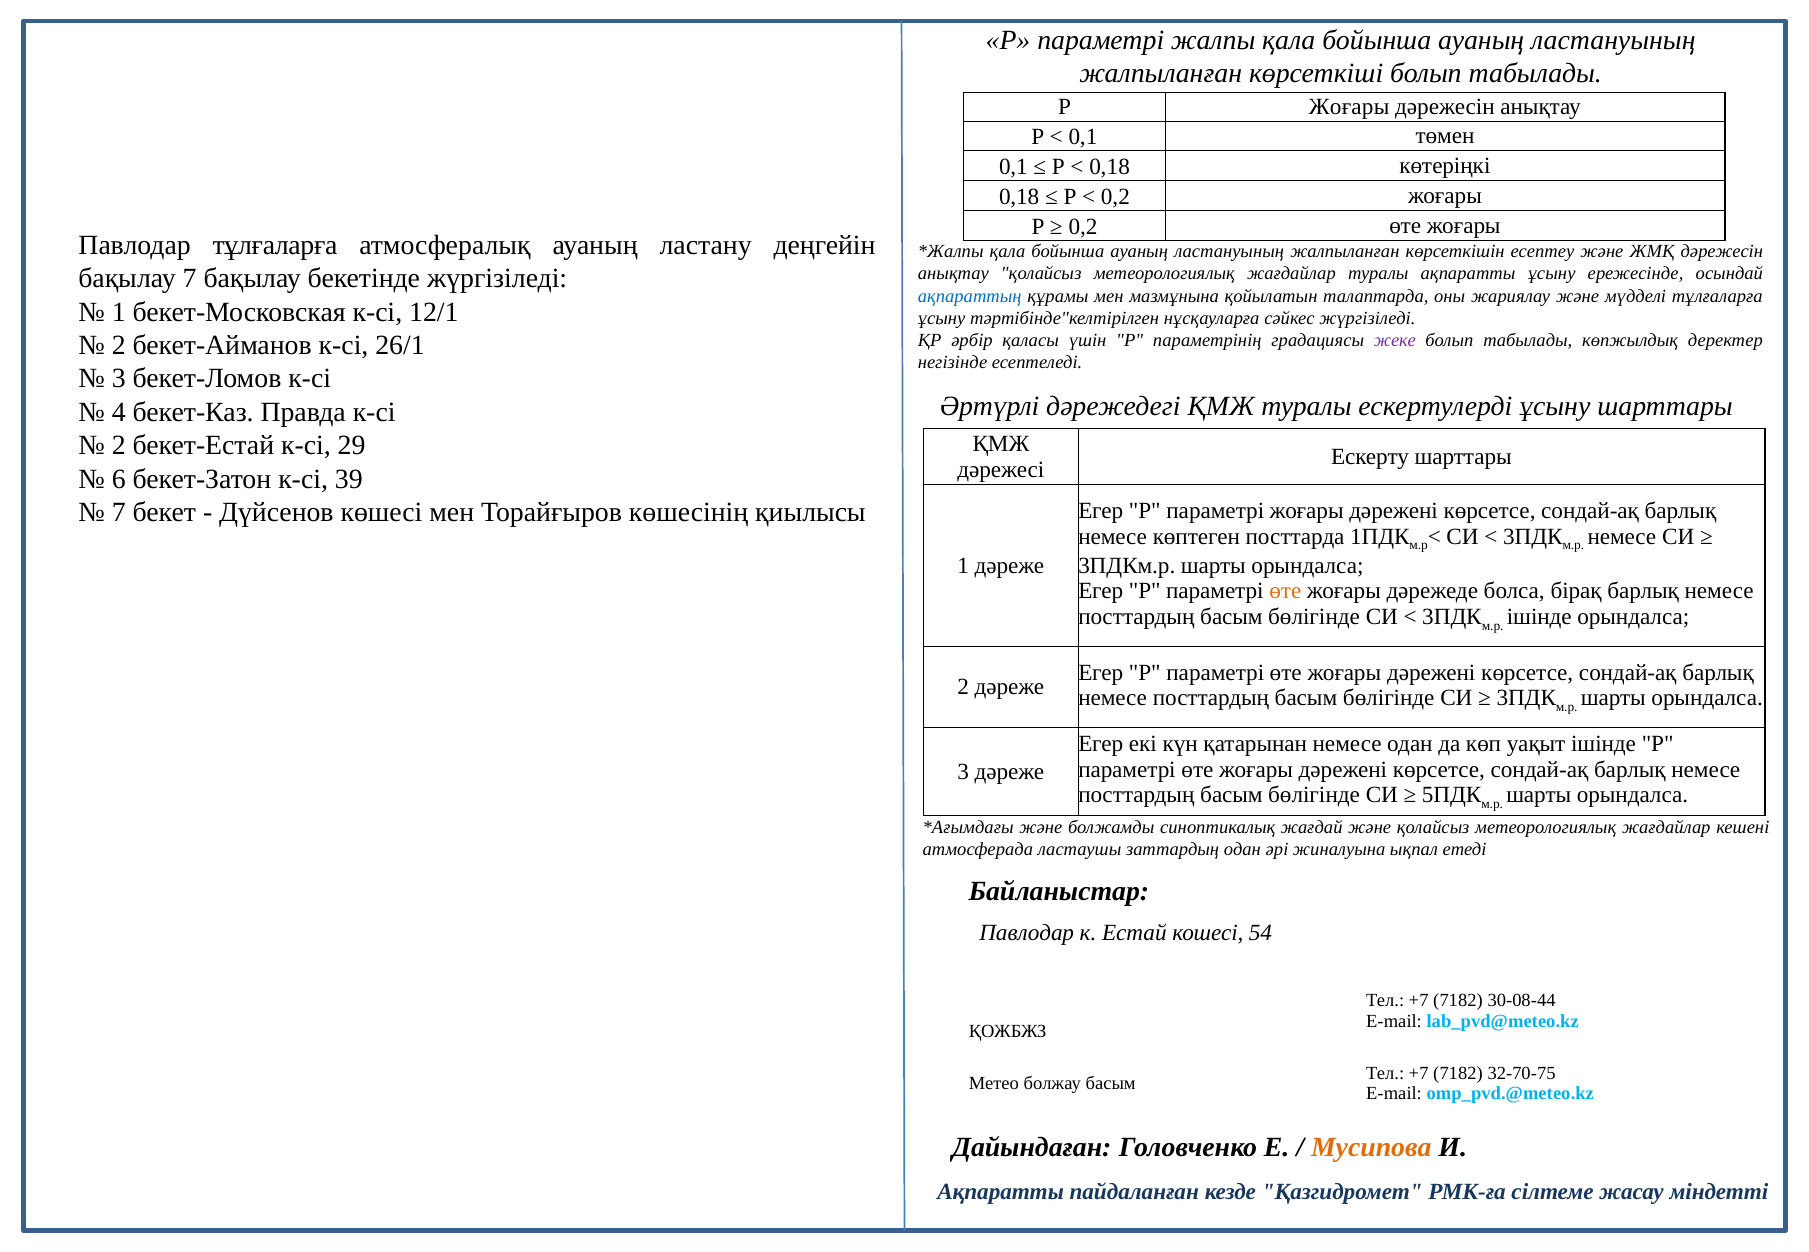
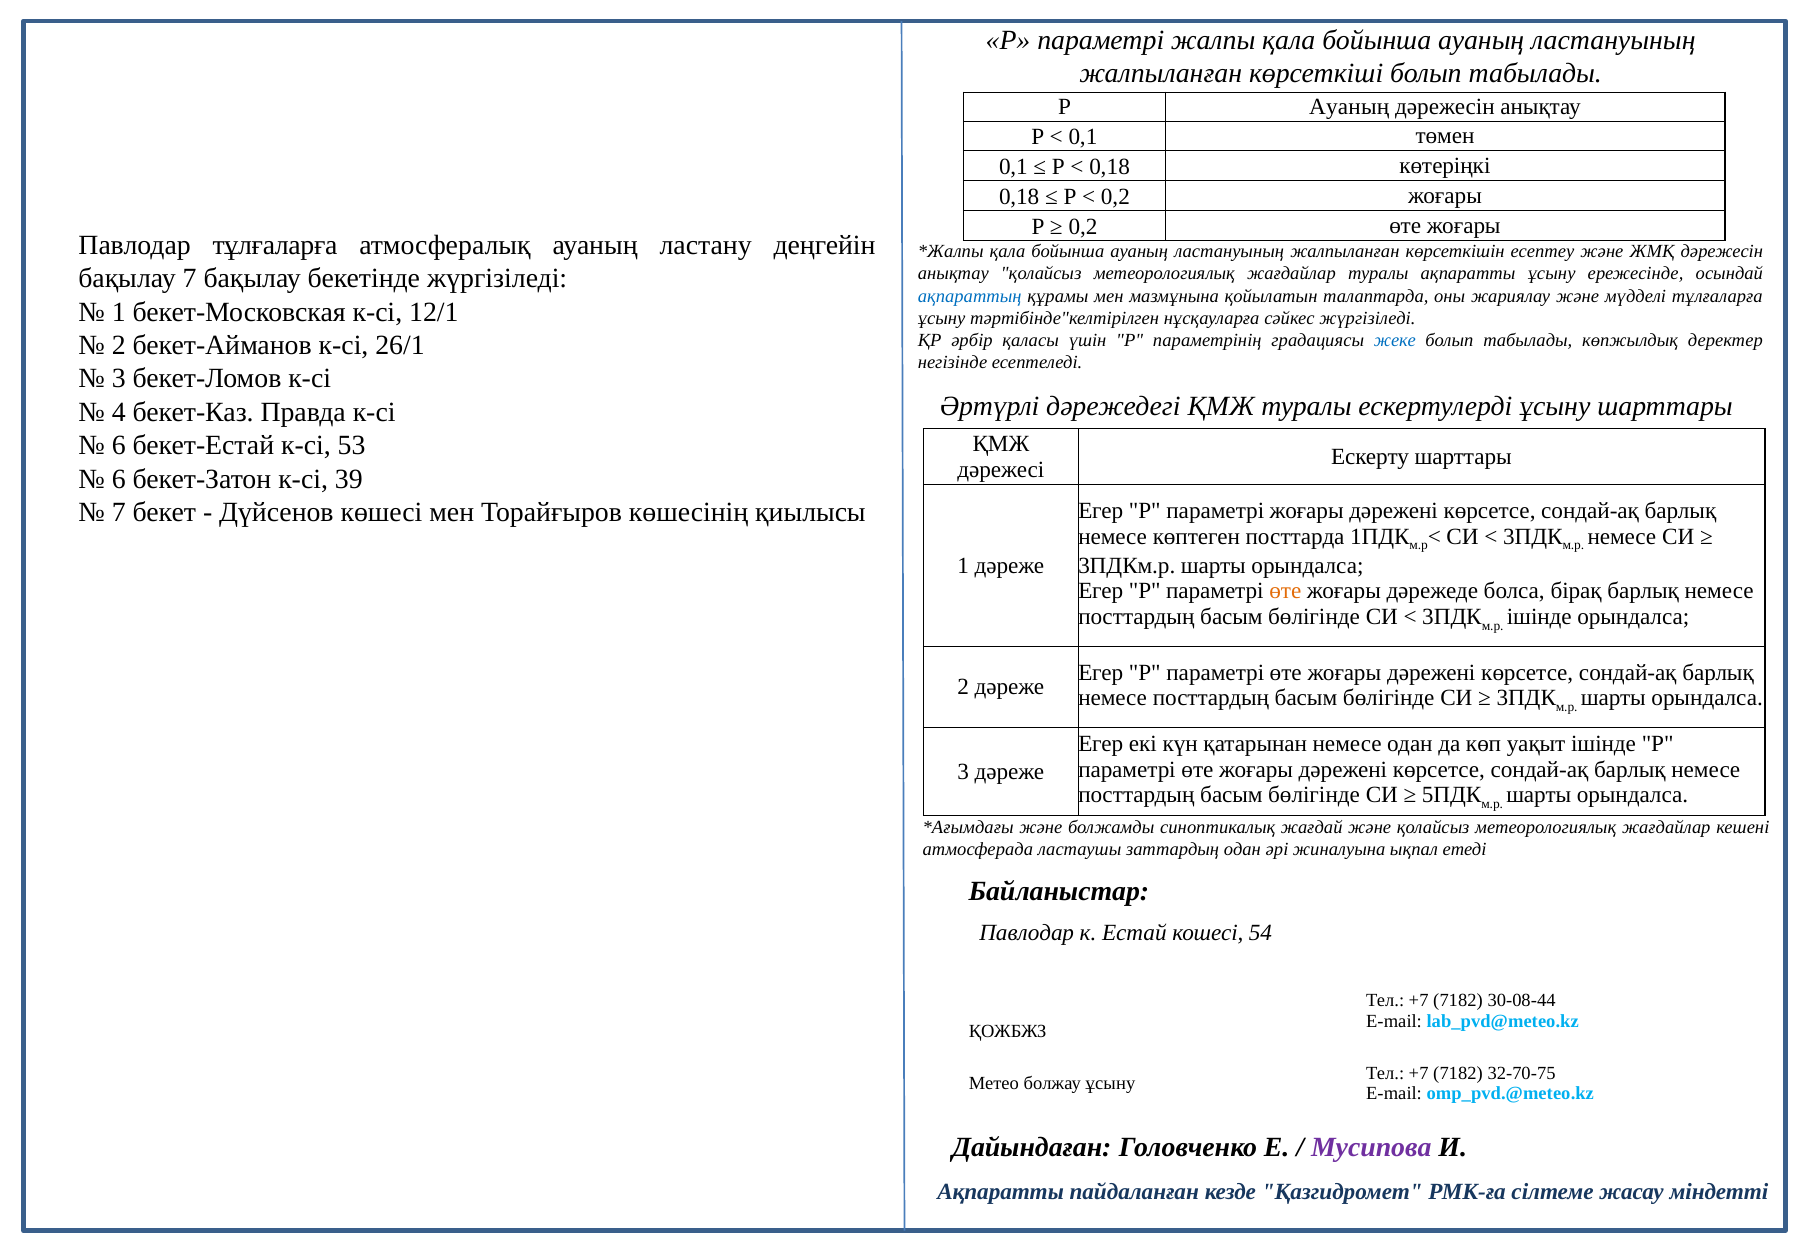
Р Жоғары: Жоғары -> Ауаның
жеке colour: purple -> blue
2 at (119, 446): 2 -> 6
29: 29 -> 53
болжау басым: басым -> ұсыну
Мусипова colour: orange -> purple
